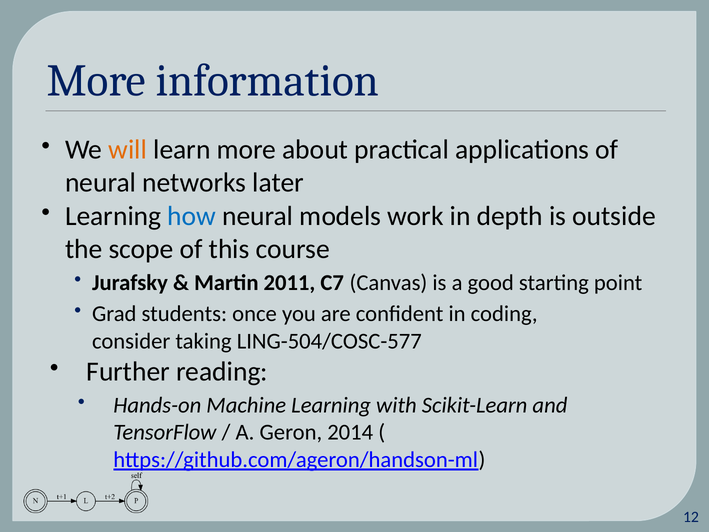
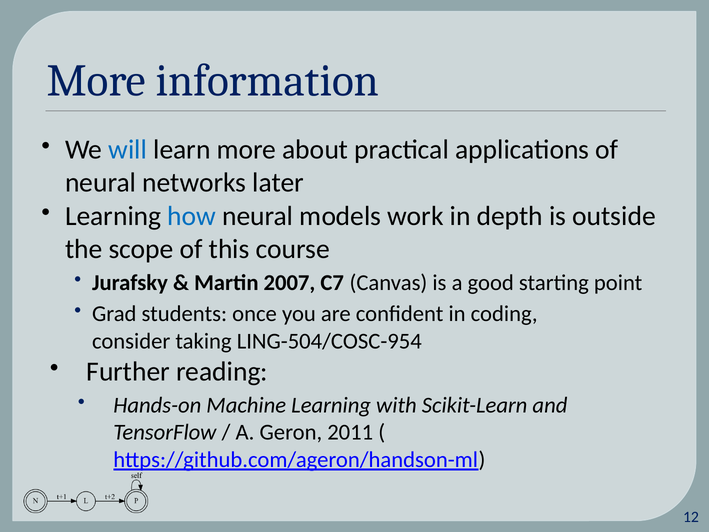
will colour: orange -> blue
2011: 2011 -> 2007
LING-504/COSC-577: LING-504/COSC-577 -> LING-504/COSC-954
2014: 2014 -> 2011
